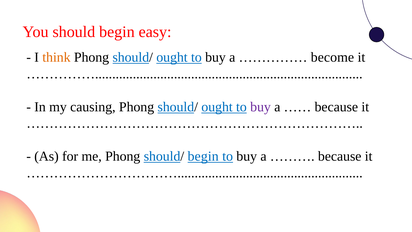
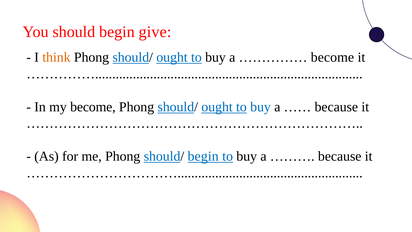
easy: easy -> give
my causing: causing -> become
buy at (261, 107) colour: purple -> blue
